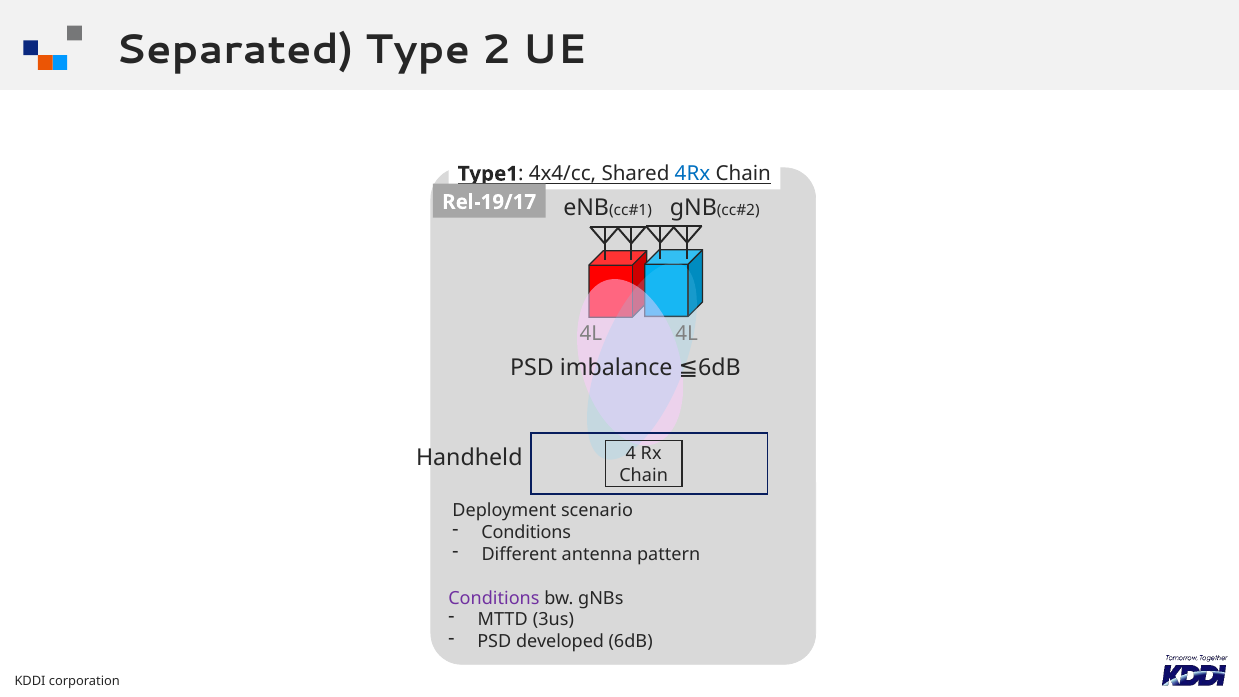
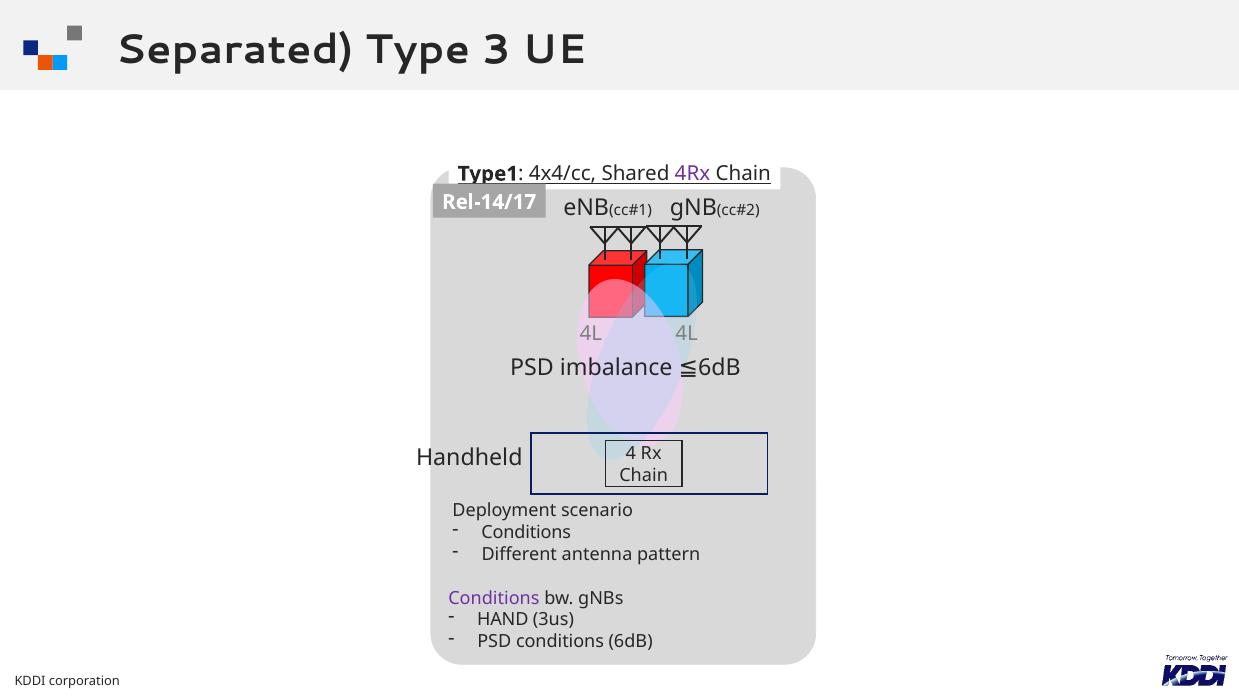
2: 2 -> 3
4Rx colour: blue -> purple
Rel-19/17: Rel-19/17 -> Rel-14/17
MTTD: MTTD -> HAND
PSD developed: developed -> conditions
